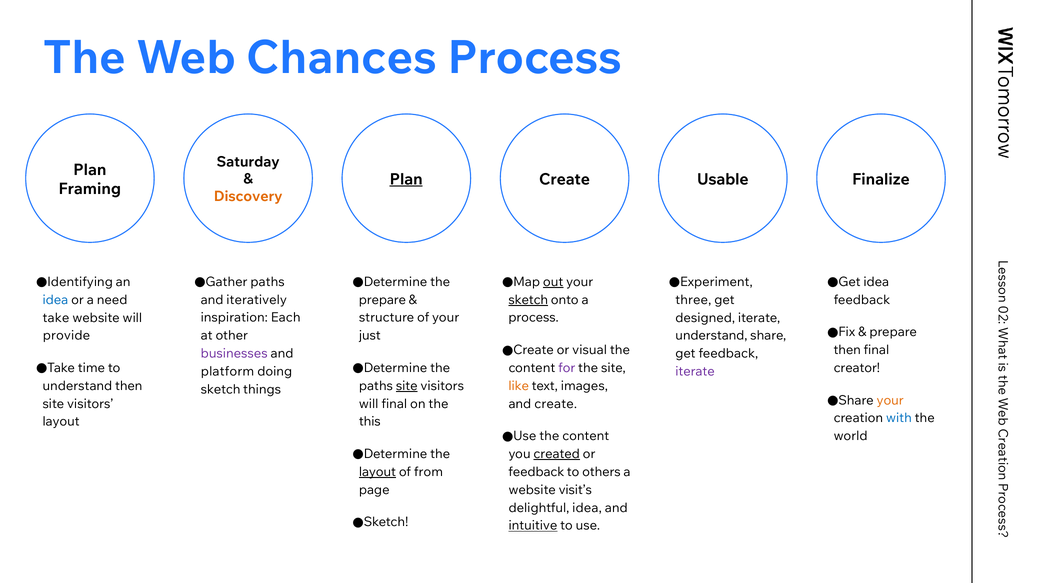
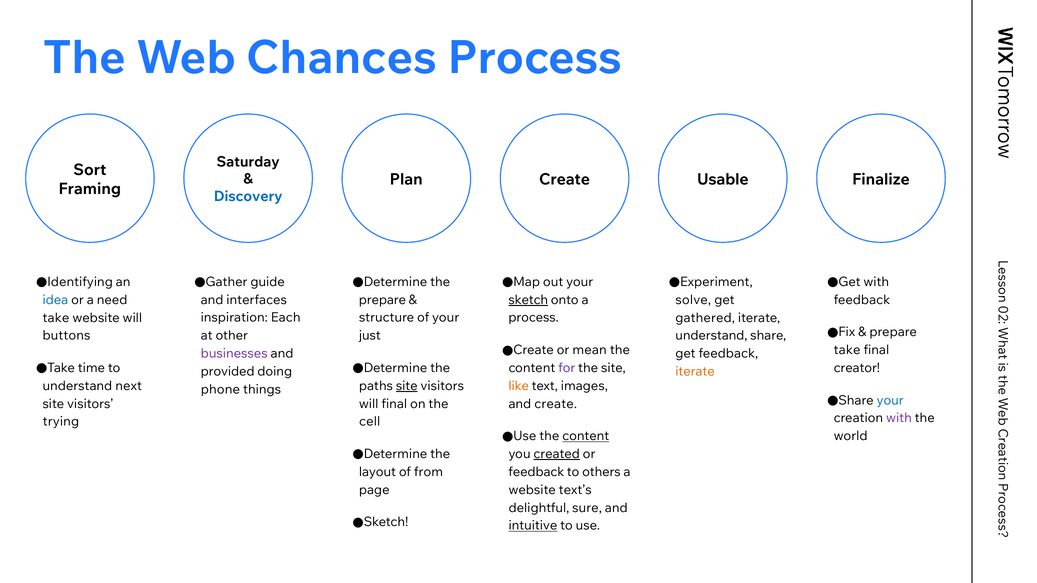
Plan at (90, 170): Plan -> Sort
Plan at (406, 179) underline: present -> none
Discovery colour: orange -> blue
paths at (268, 282): paths -> guide
out underline: present -> none
idea at (876, 282): idea -> with
iteratively: iteratively -> interfaces
three: three -> solve
designed: designed -> gathered
provide: provide -> buttons
visual: visual -> mean
then at (847, 350): then -> take
platform: platform -> provided
iterate at (695, 372) colour: purple -> orange
understand then: then -> next
sketch at (221, 390): sketch -> phone
your at (890, 401) colour: orange -> blue
with at (899, 418) colour: blue -> purple
layout at (61, 422): layout -> trying
this: this -> cell
content at (586, 436) underline: none -> present
layout at (377, 472) underline: present -> none
visit’s: visit’s -> text’s
delightful idea: idea -> sure
